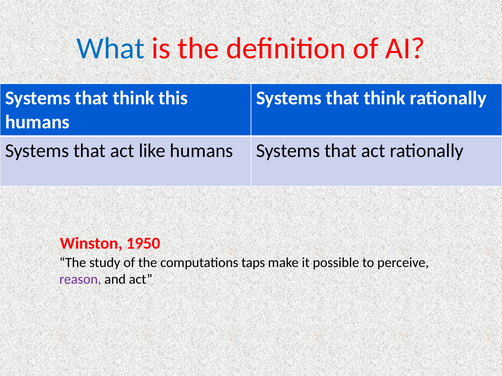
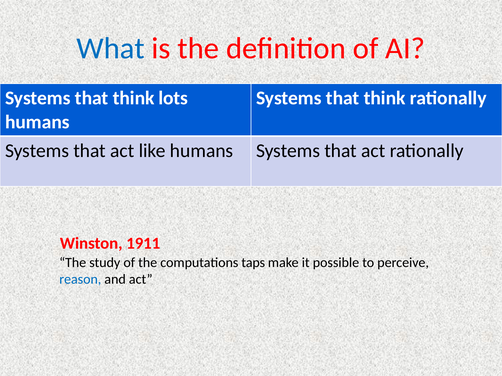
this: this -> lots
1950: 1950 -> 1911
reason colour: purple -> blue
